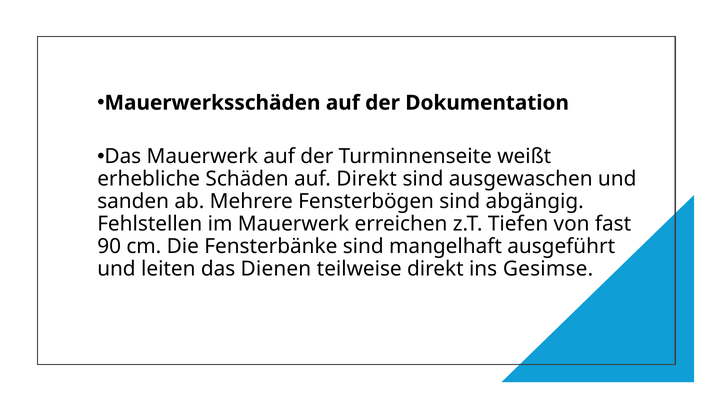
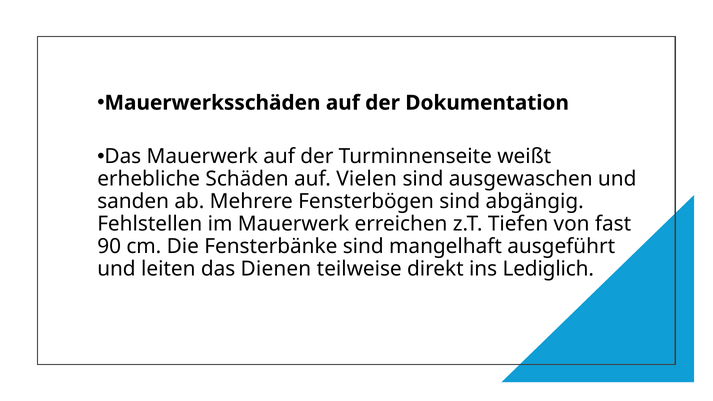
auf Direkt: Direkt -> Vielen
Gesimse: Gesimse -> Lediglich
